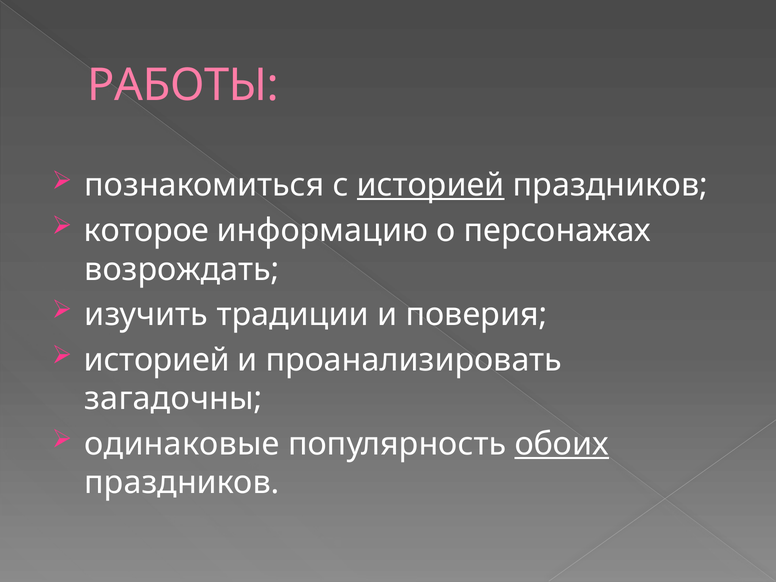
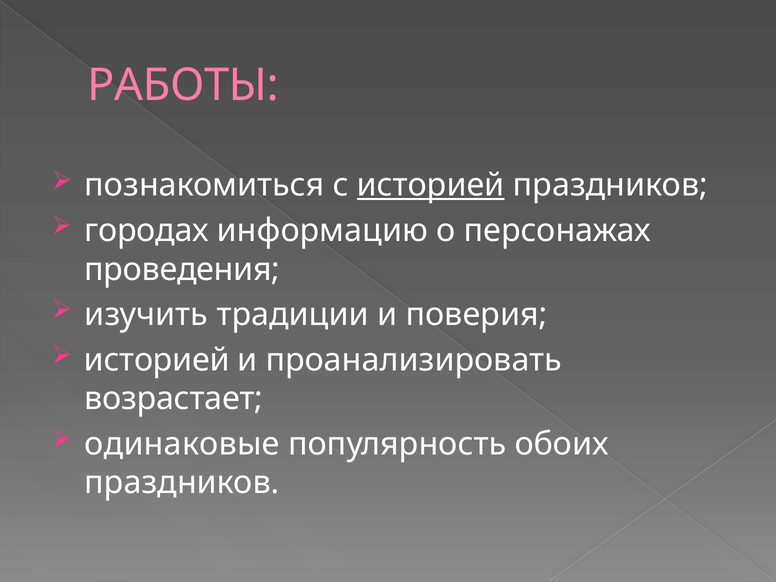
которое: которое -> городах
возрождать: возрождать -> проведения
загадочны: загадочны -> возрастает
обоих underline: present -> none
